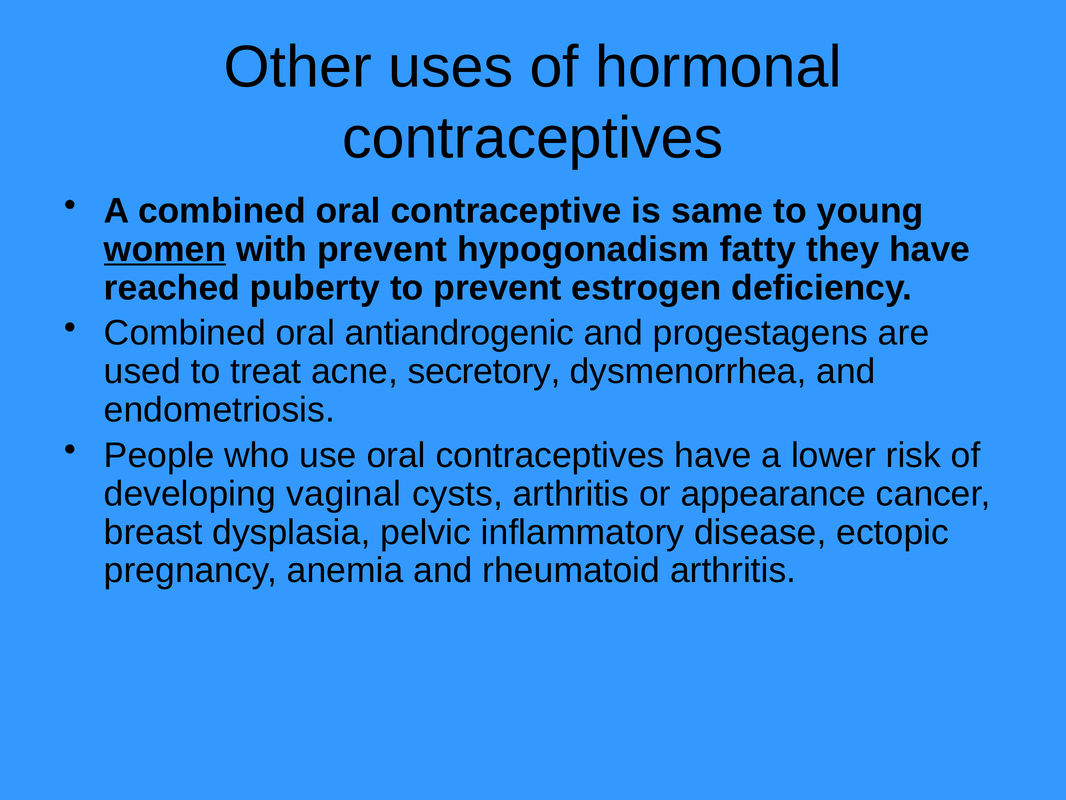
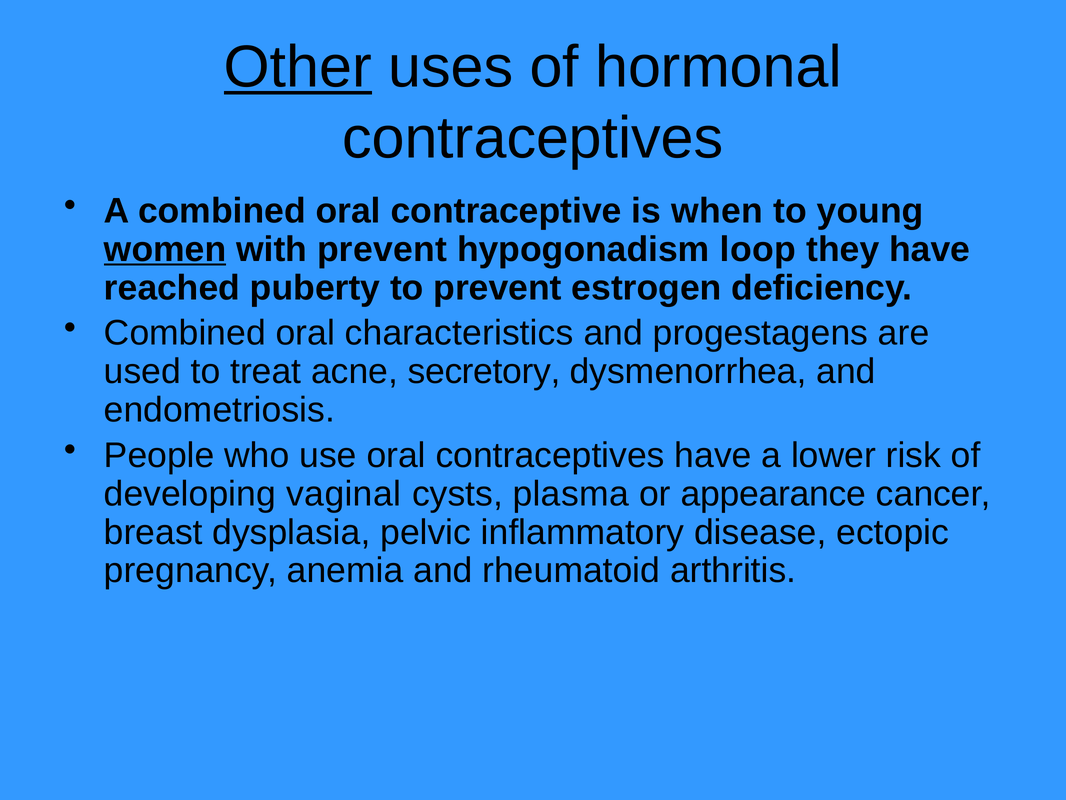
Other underline: none -> present
same: same -> when
fatty: fatty -> loop
antiandrogenic: antiandrogenic -> characteristics
cysts arthritis: arthritis -> plasma
